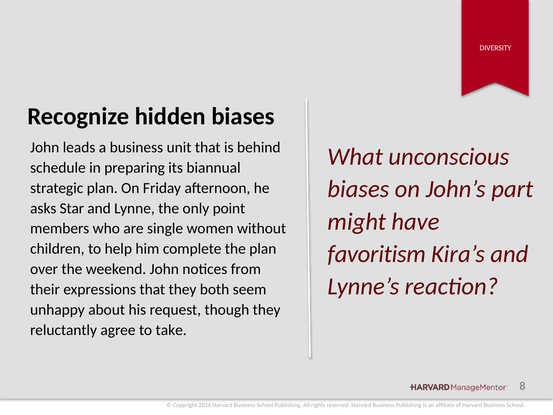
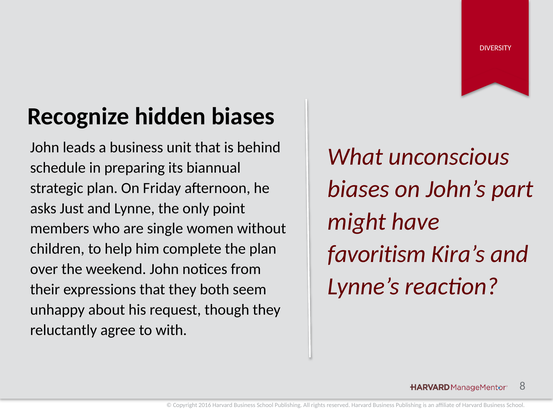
Star: Star -> Just
take: take -> with
